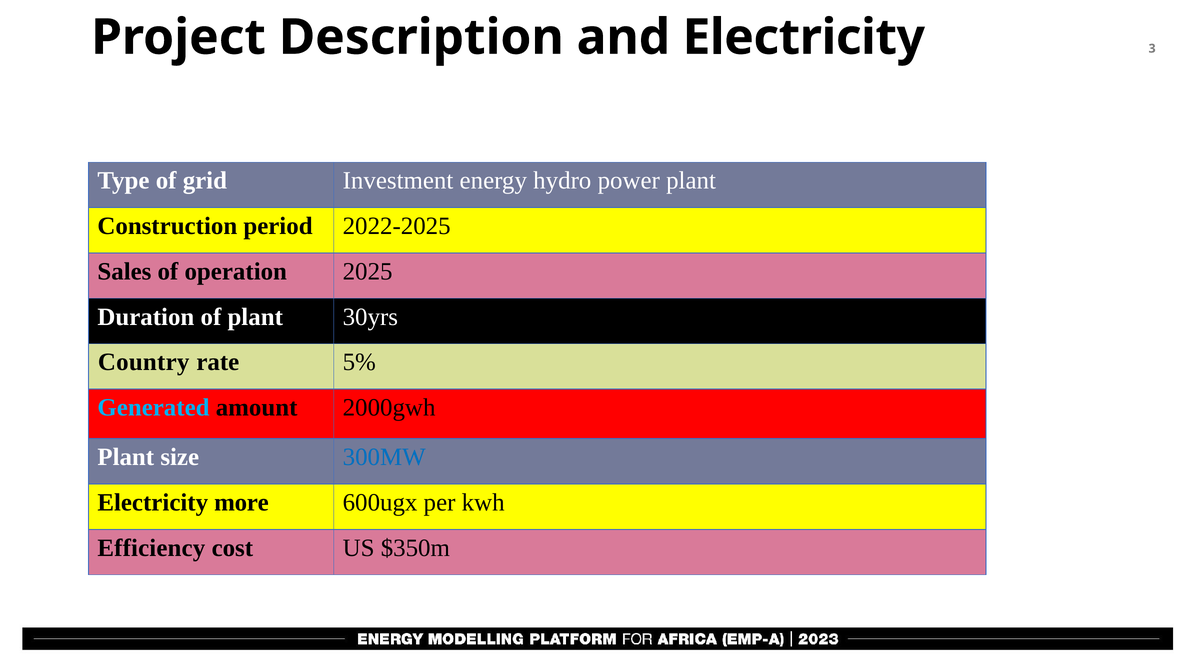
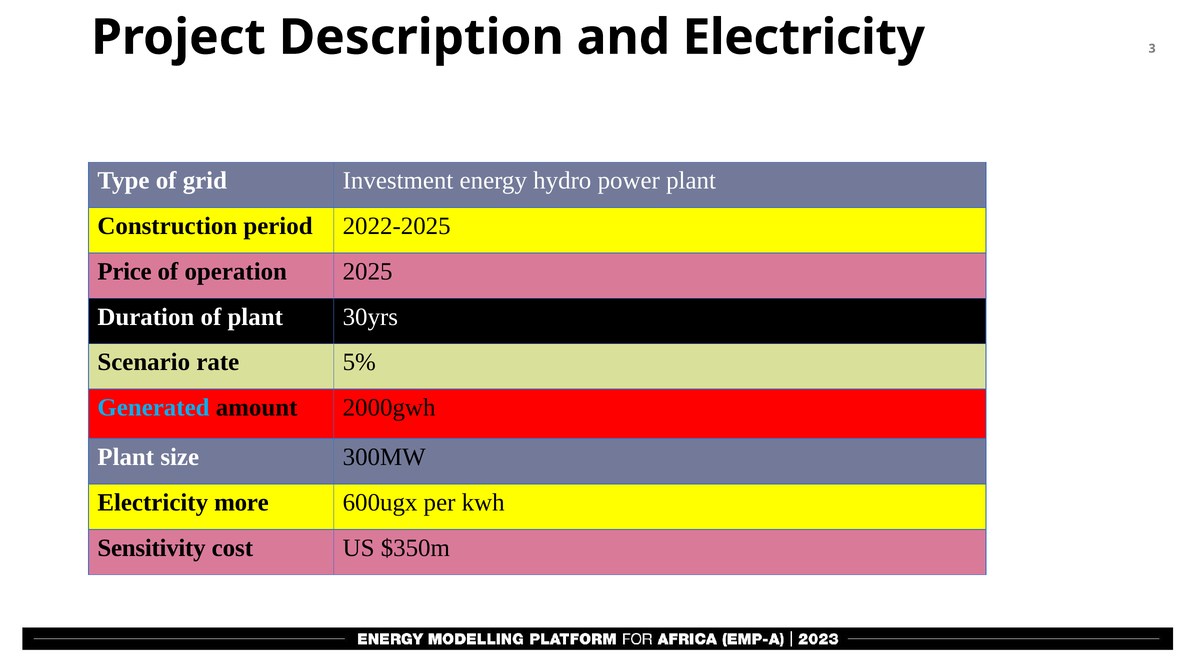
Sales: Sales -> Price
Country: Country -> Scenario
300MW colour: blue -> black
Efficiency: Efficiency -> Sensitivity
